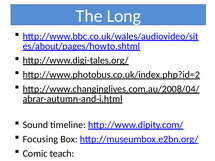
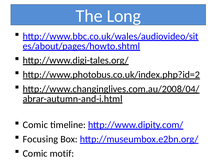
Sound at (35, 125): Sound -> Comic
teach: teach -> motif
